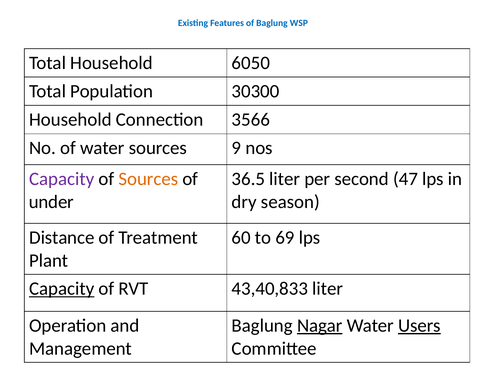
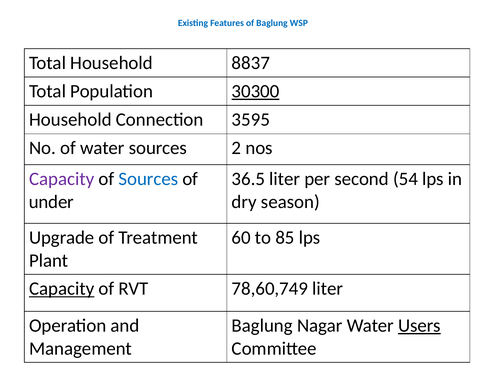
6050: 6050 -> 8837
30300 underline: none -> present
3566: 3566 -> 3595
9: 9 -> 2
Sources at (148, 179) colour: orange -> blue
47: 47 -> 54
Distance: Distance -> Upgrade
69: 69 -> 85
43,40,833: 43,40,833 -> 78,60,749
Nagar underline: present -> none
